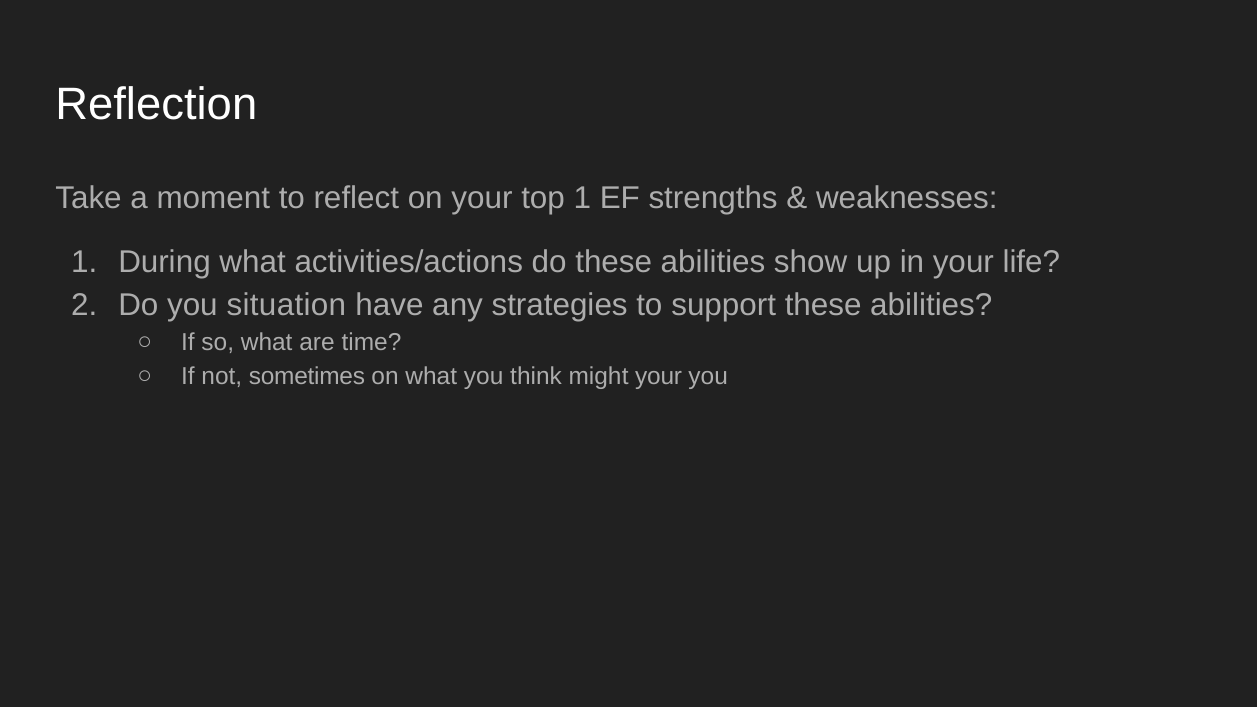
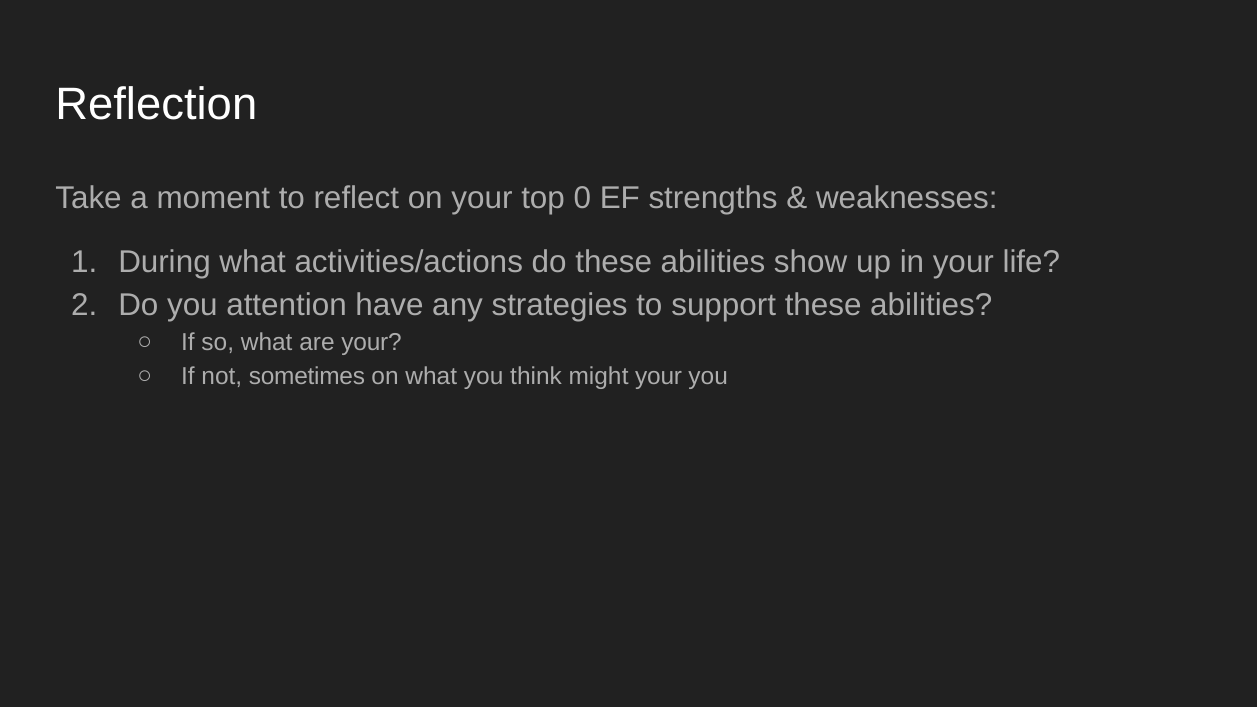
top 1: 1 -> 0
situation: situation -> attention
are time: time -> your
